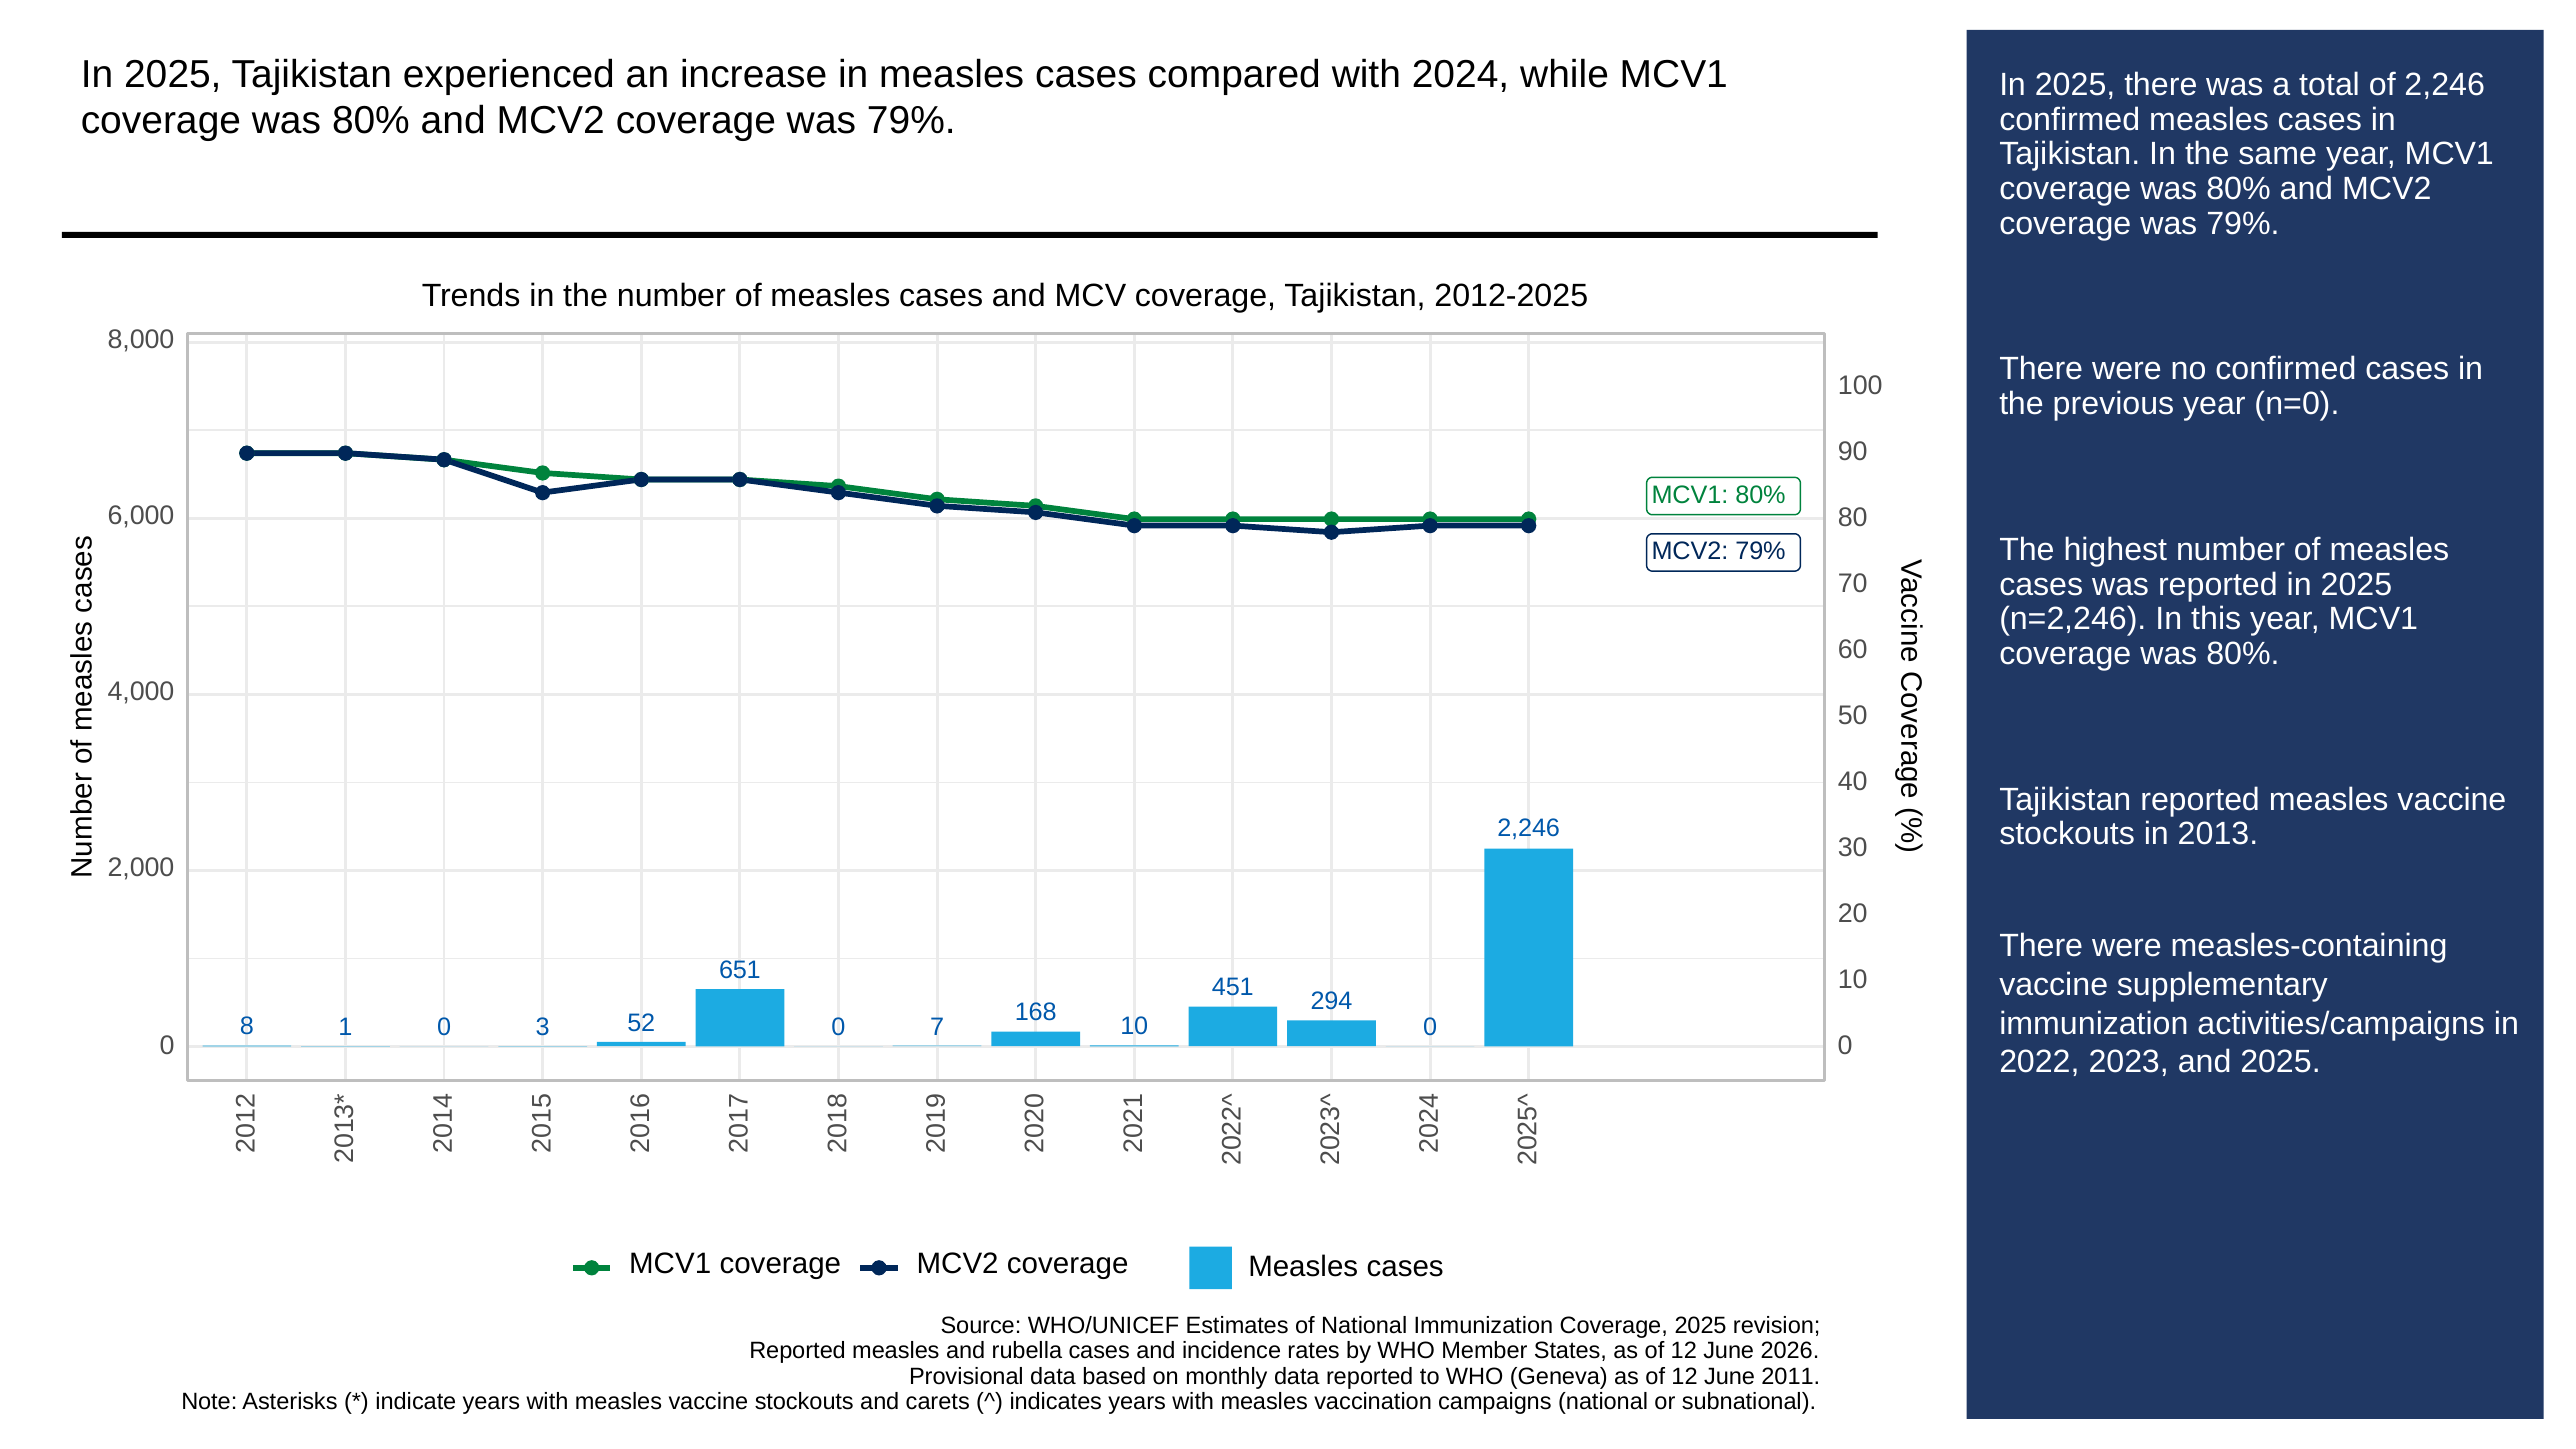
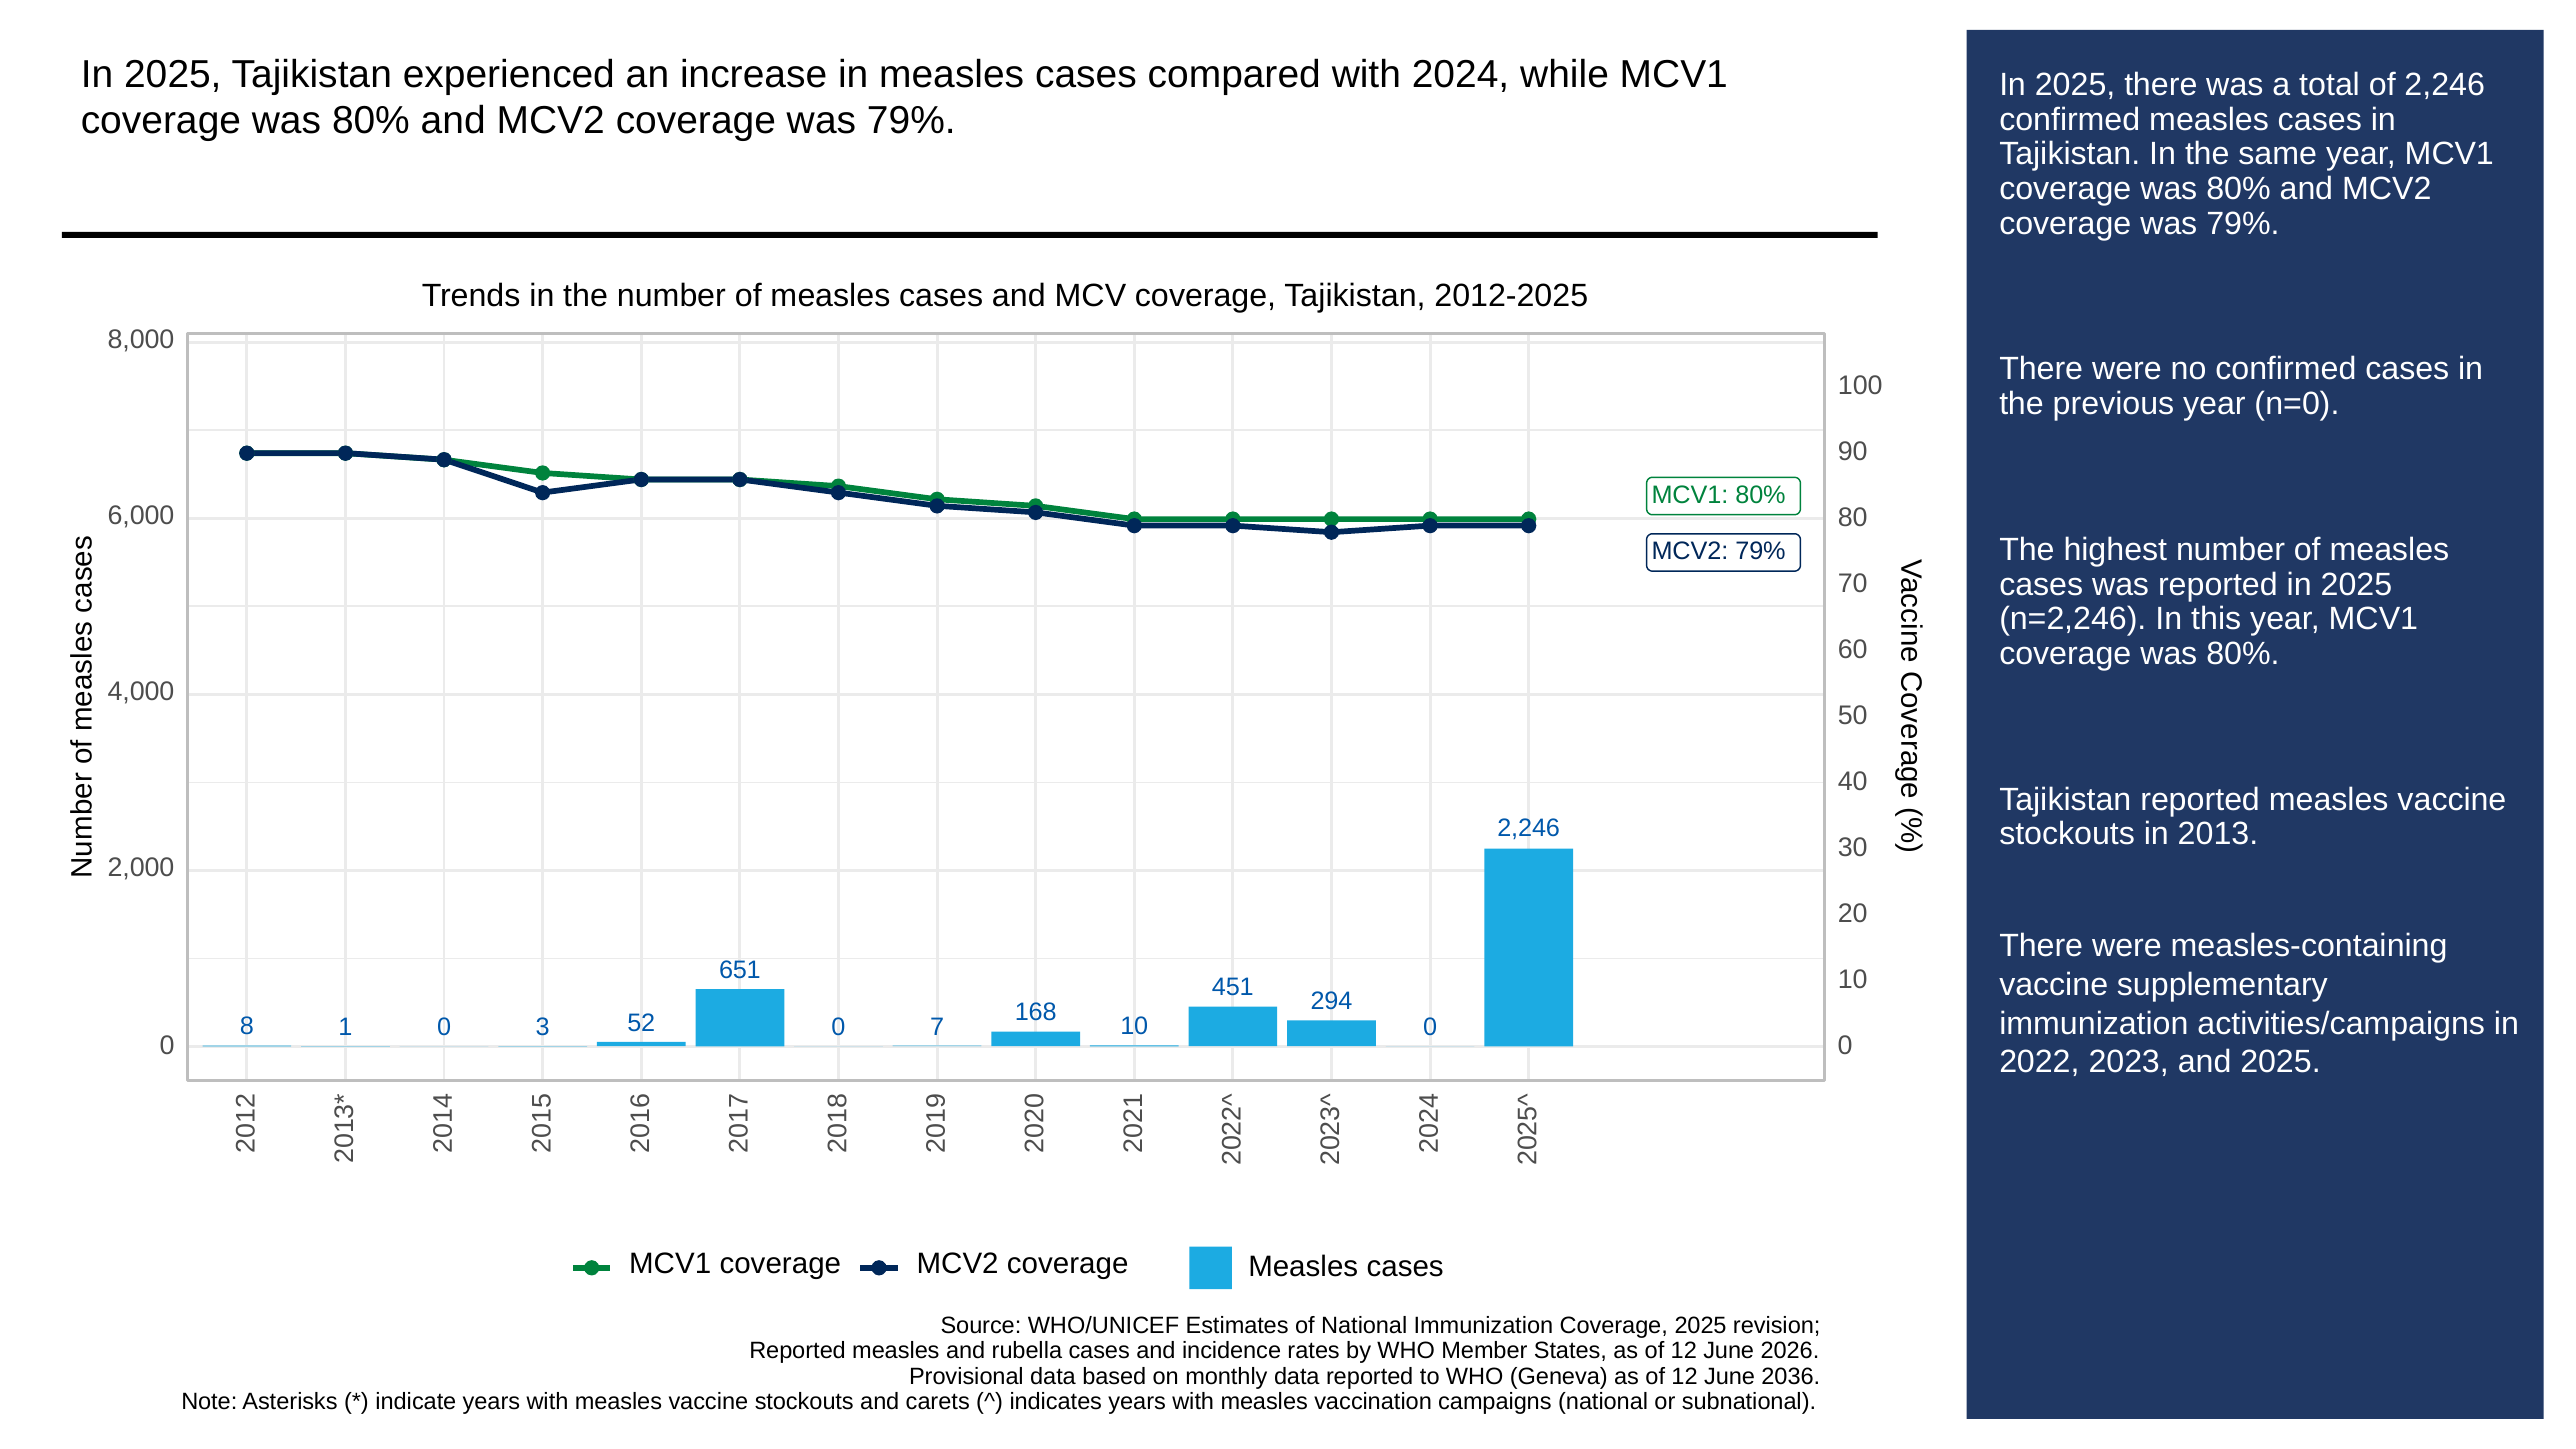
2011: 2011 -> 2036
